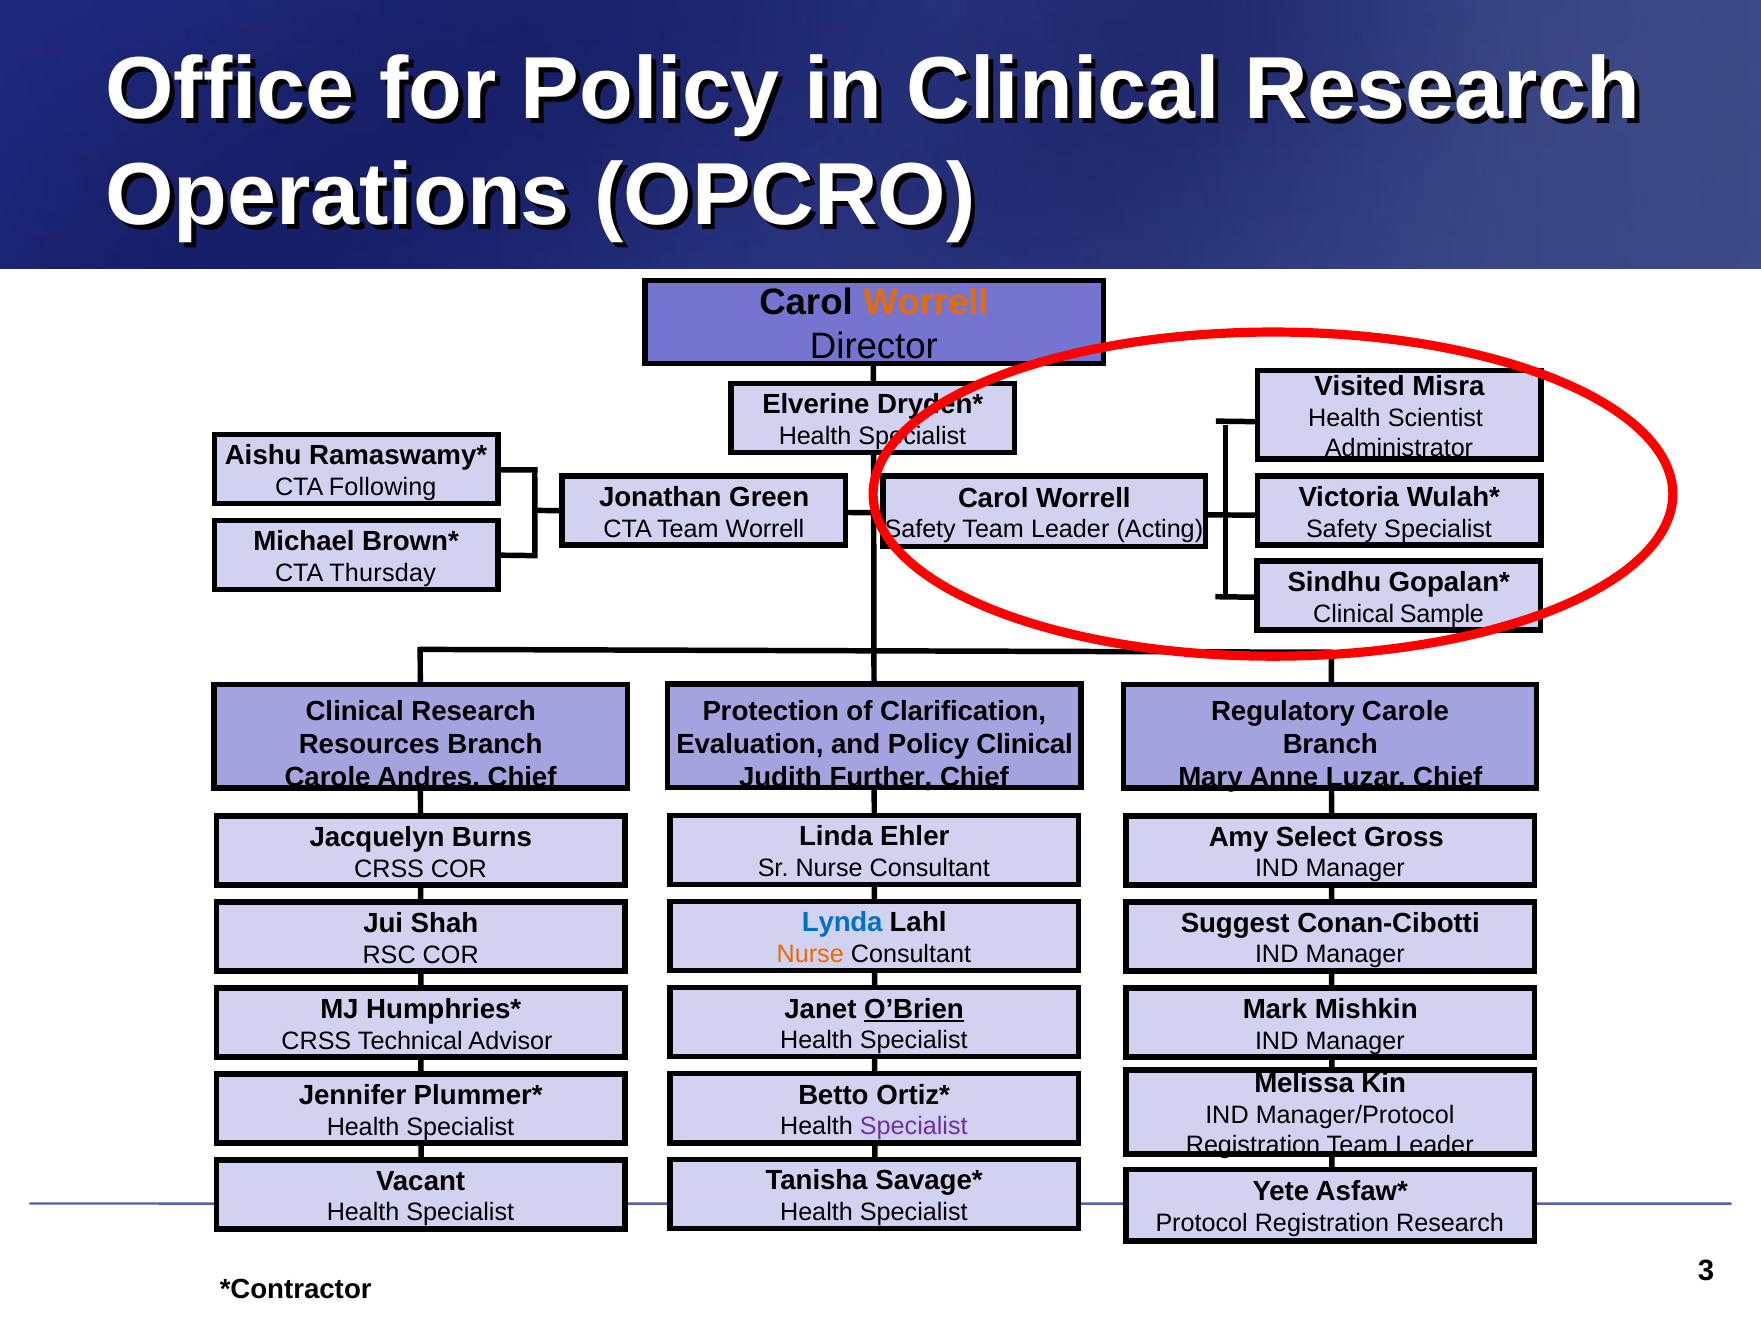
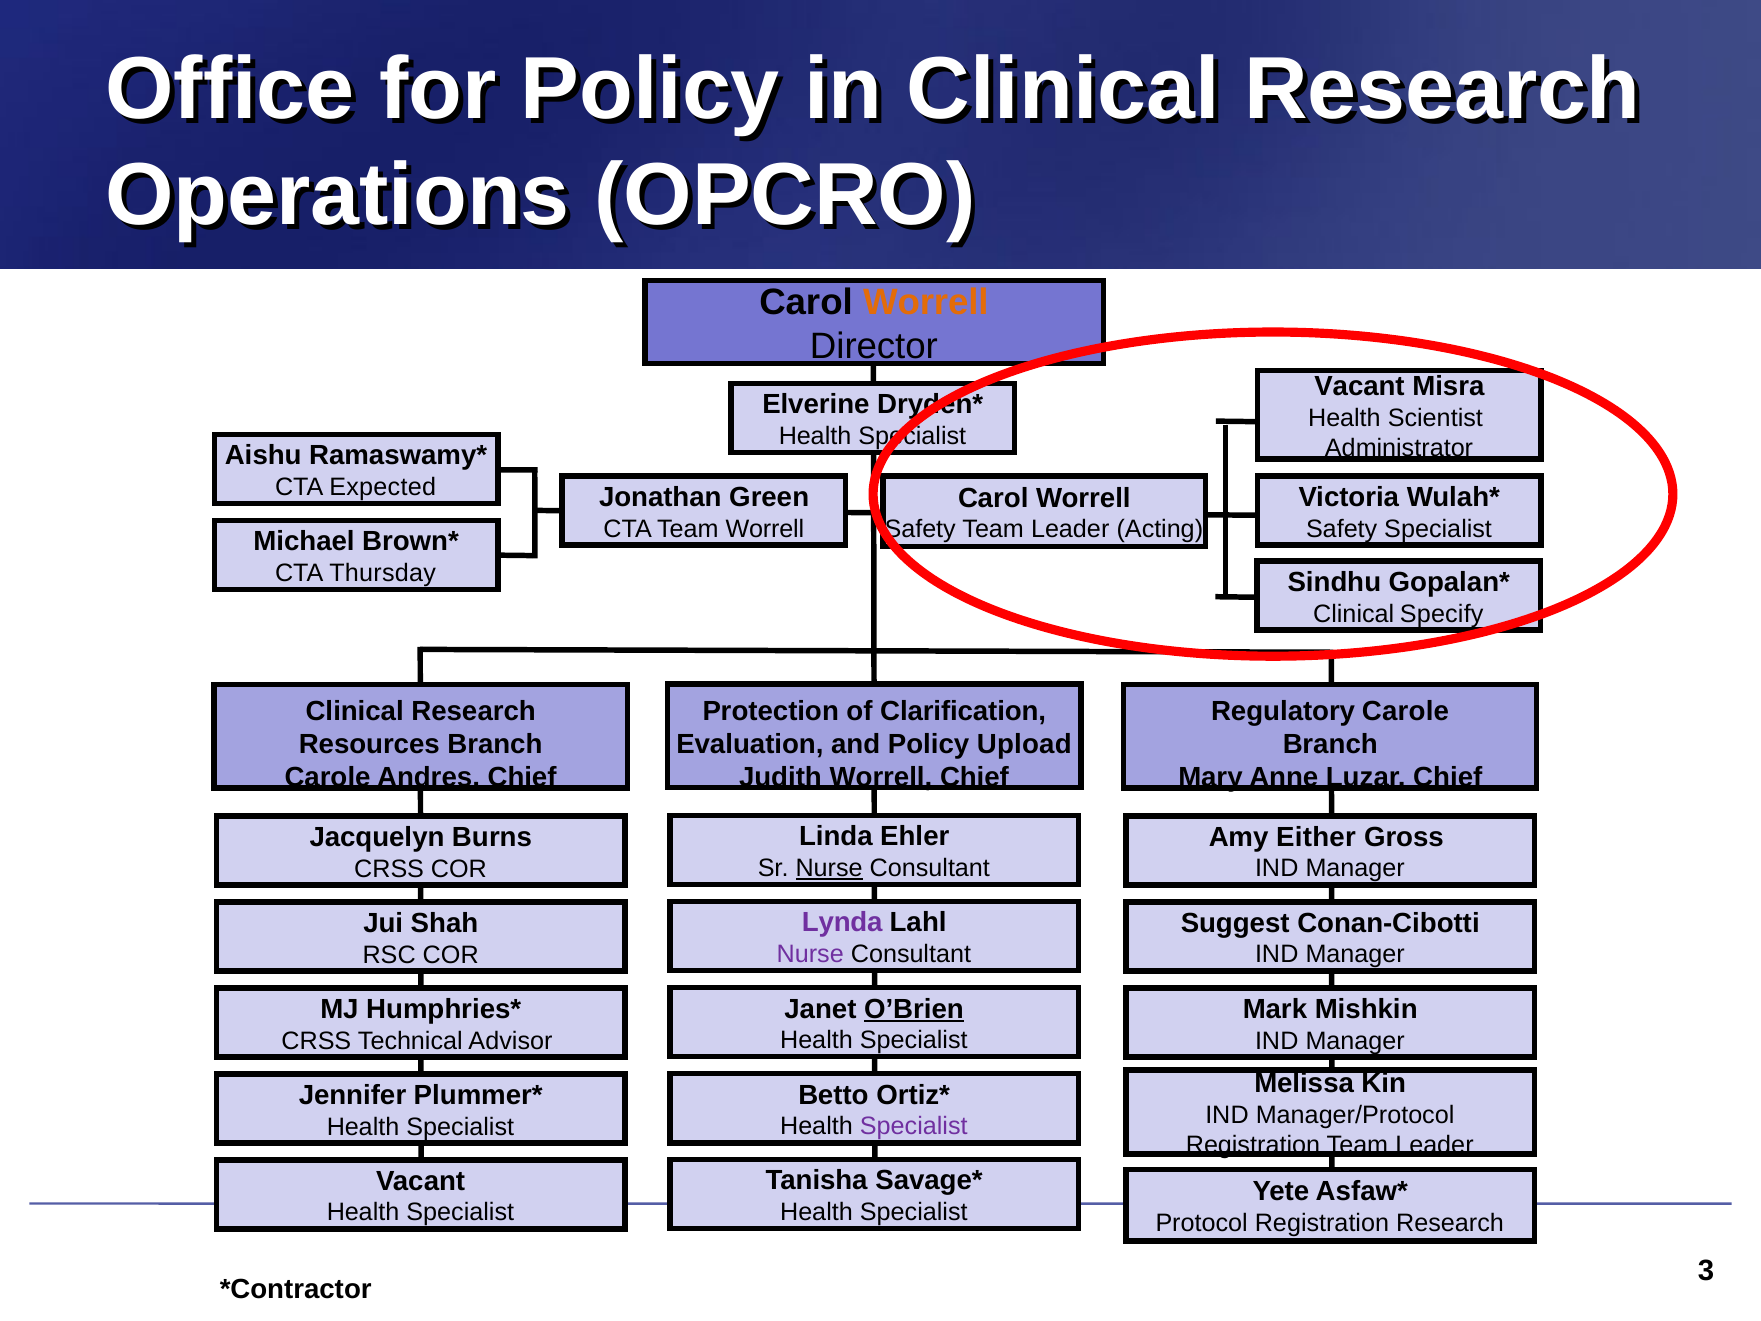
Visited at (1359, 386): Visited -> Vacant
Following: Following -> Expected
Sample: Sample -> Specify
Policy Clinical: Clinical -> Upload
Judith Further: Further -> Worrell
Select: Select -> Either
Nurse at (829, 868) underline: none -> present
Lynda colour: blue -> purple
Nurse at (810, 954) colour: orange -> purple
